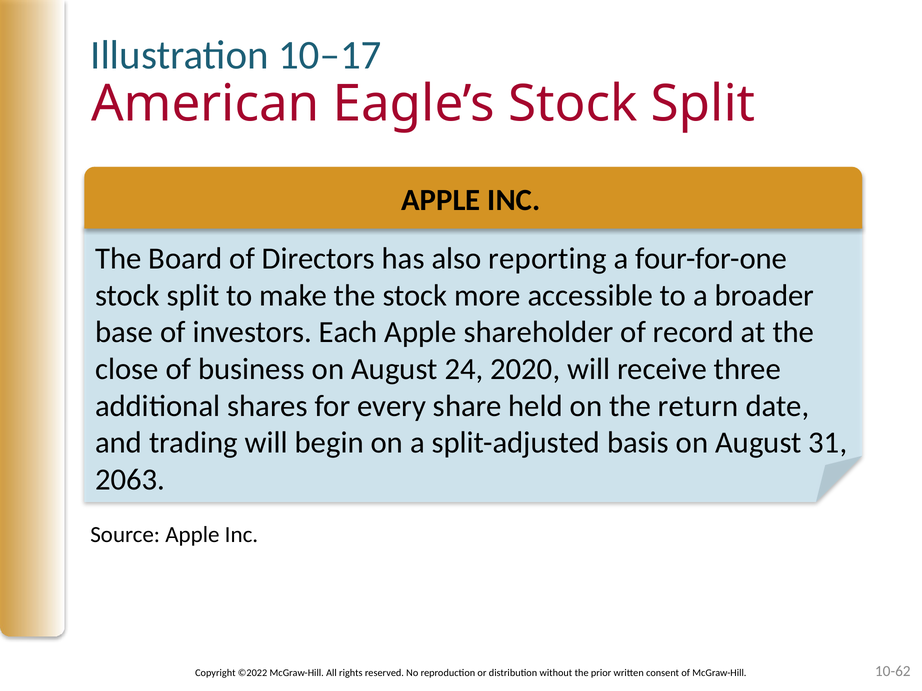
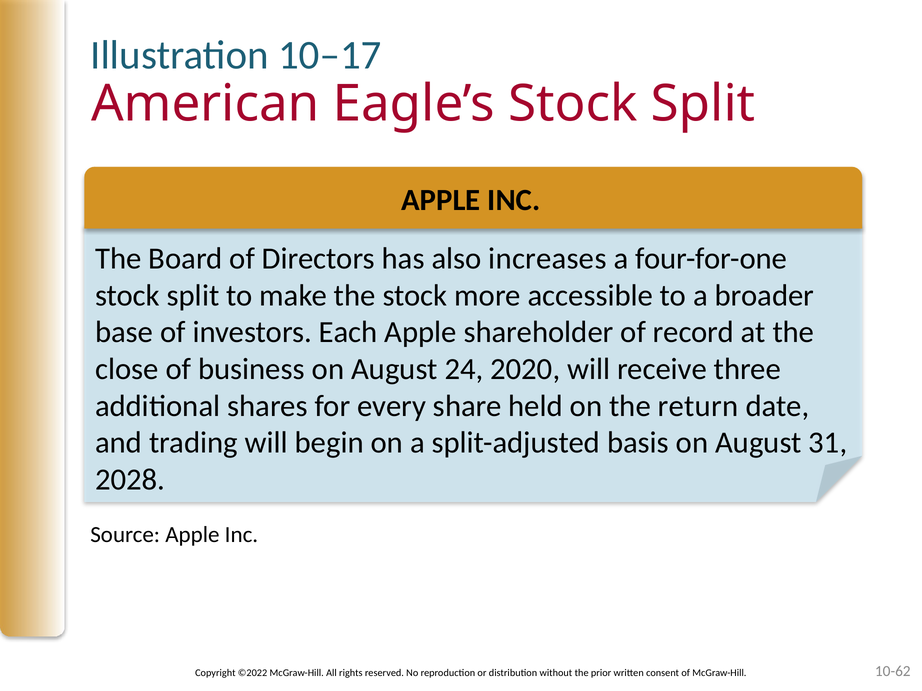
reporting: reporting -> increases
2063: 2063 -> 2028
